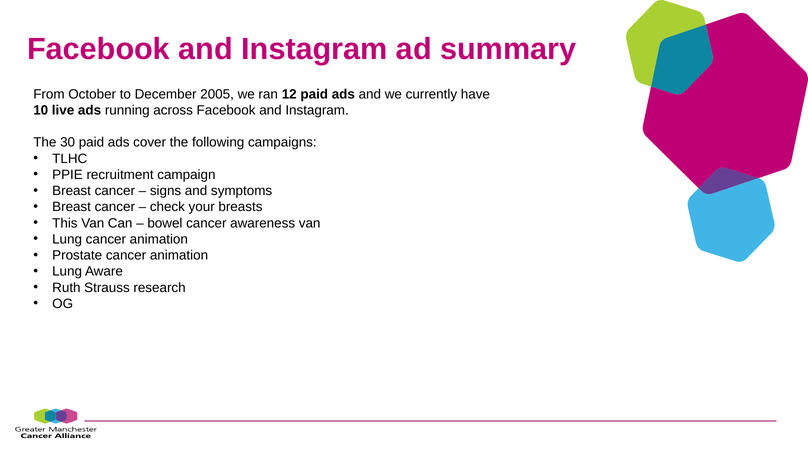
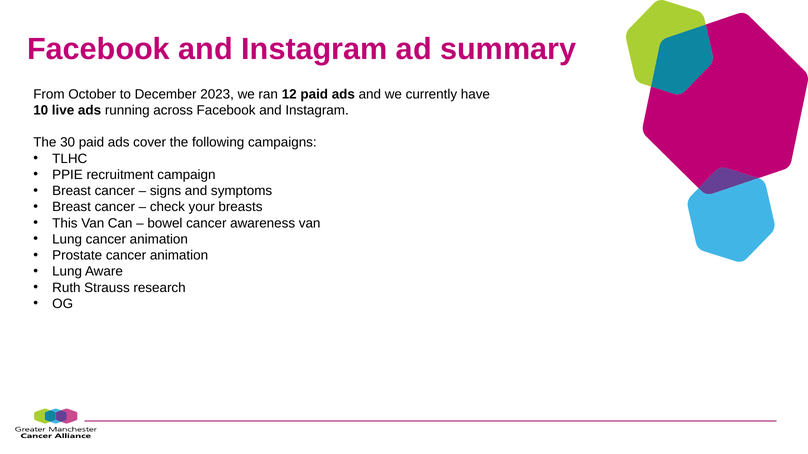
2005: 2005 -> 2023
